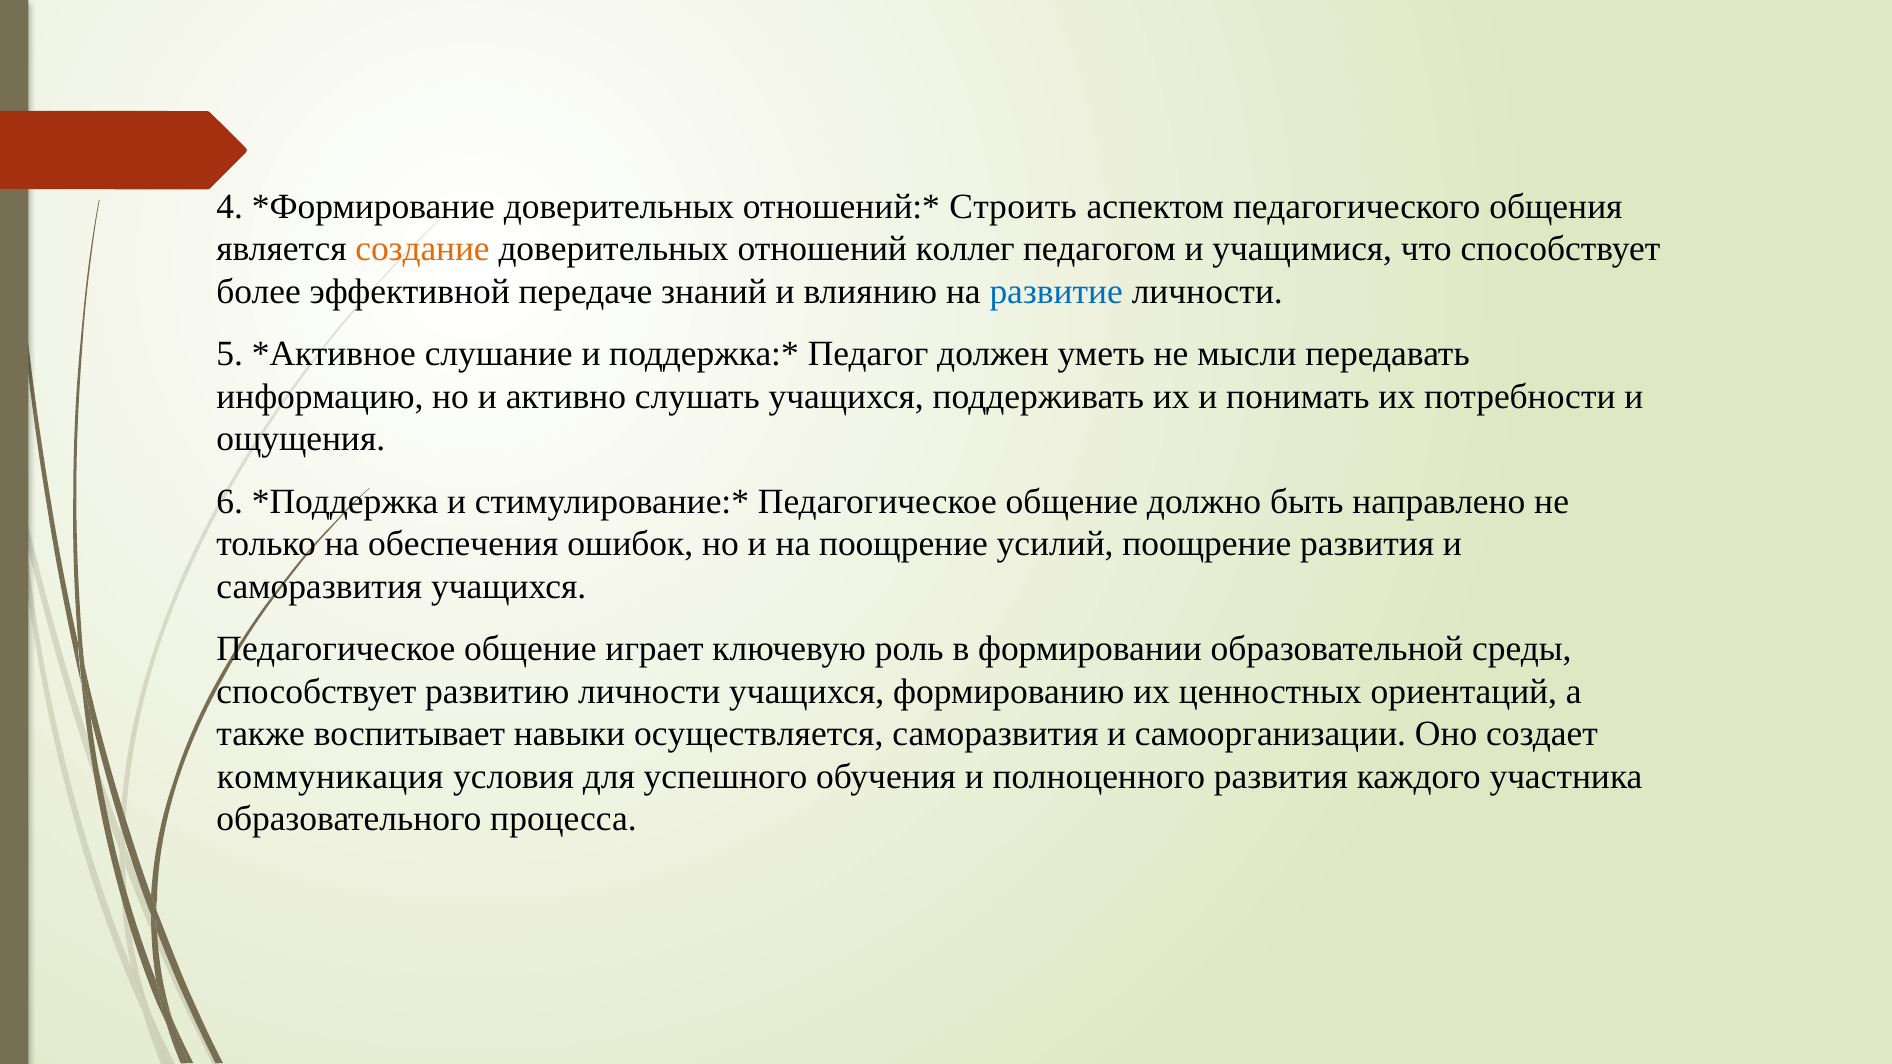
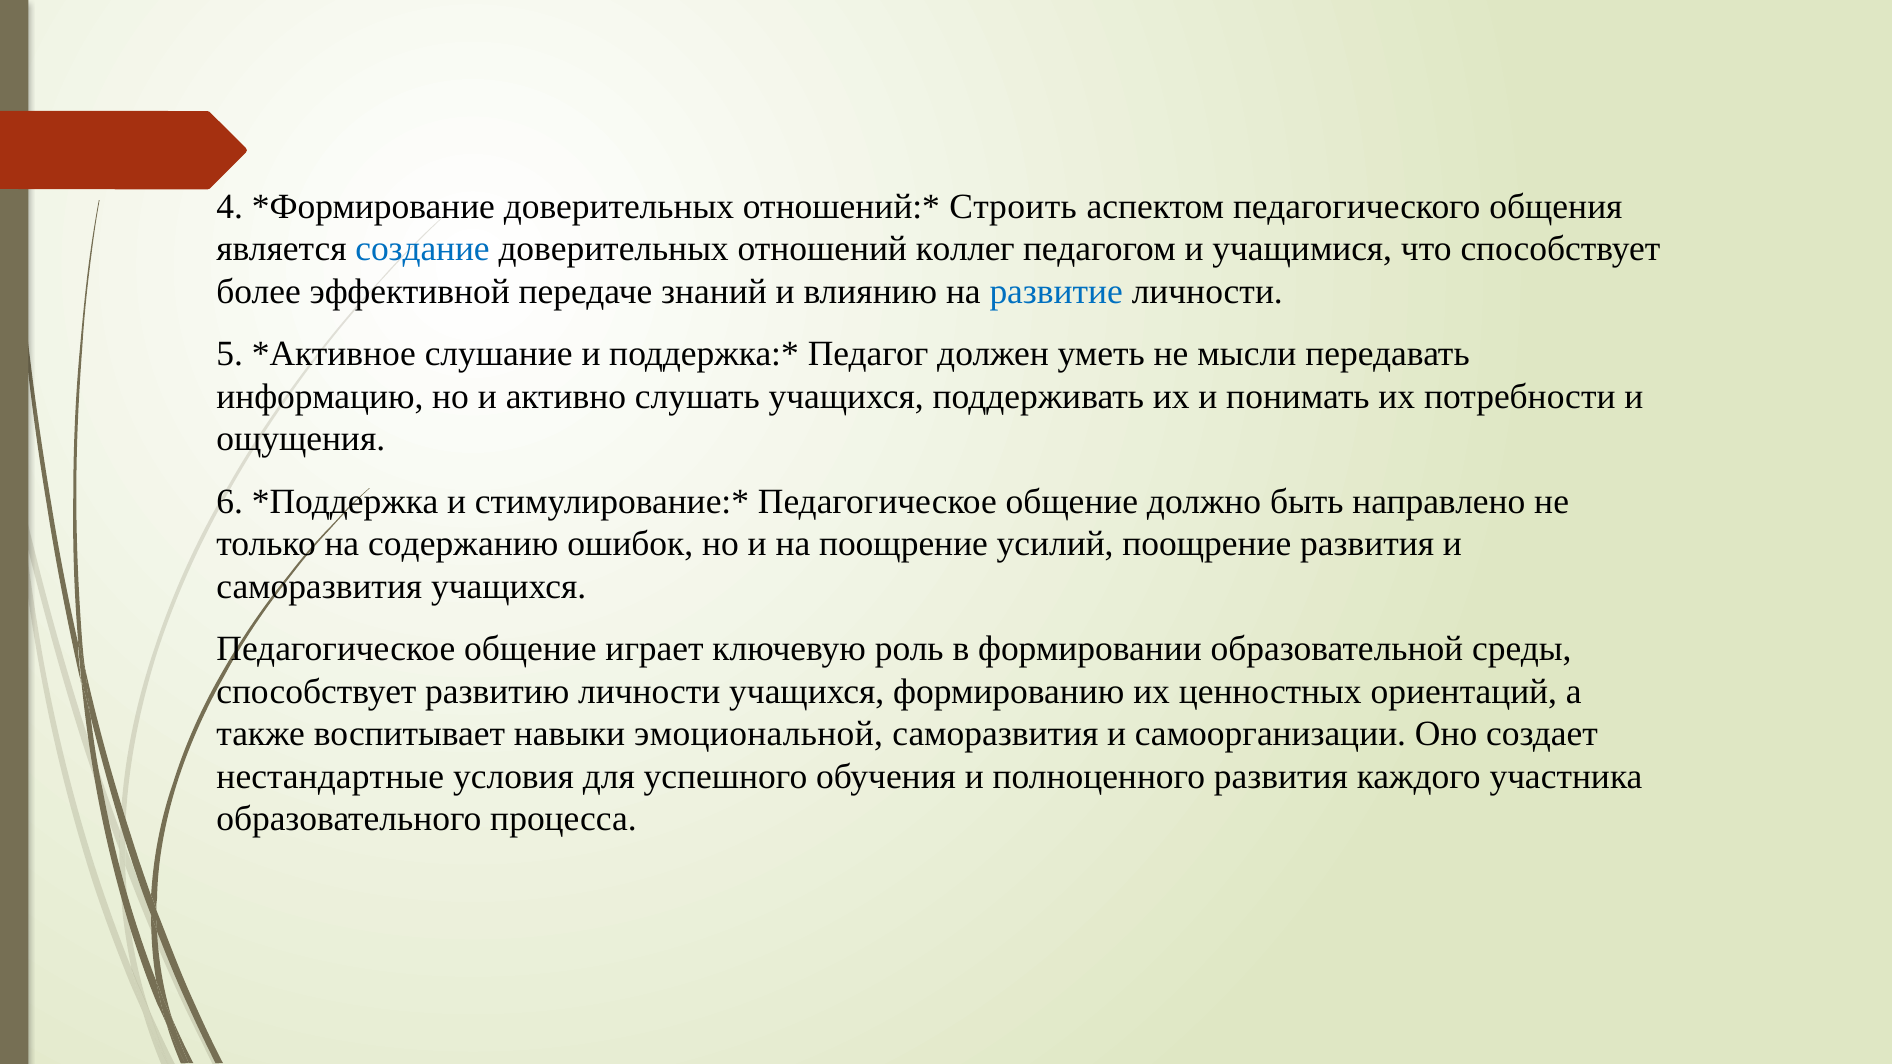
создание colour: orange -> blue
обеспечения: обеспечения -> содержанию
осуществляется: осуществляется -> эмоциональной
коммуникация: коммуникация -> нестандартные
